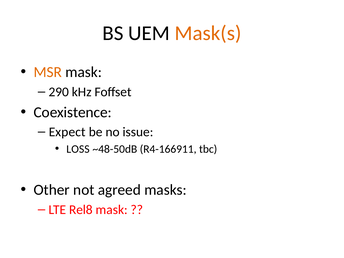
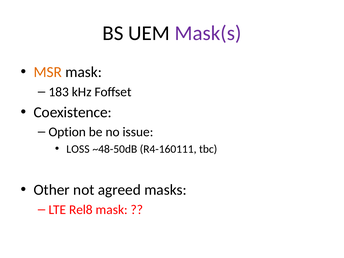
Mask(s colour: orange -> purple
290: 290 -> 183
Expect: Expect -> Option
R4-166911: R4-166911 -> R4-160111
